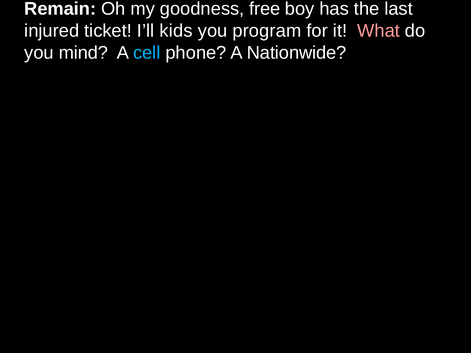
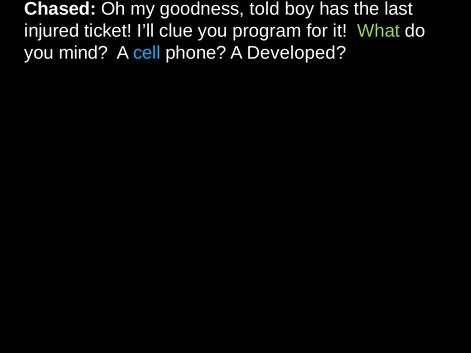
Remain: Remain -> Chased
free: free -> told
kids: kids -> clue
What colour: pink -> light green
Nationwide: Nationwide -> Developed
